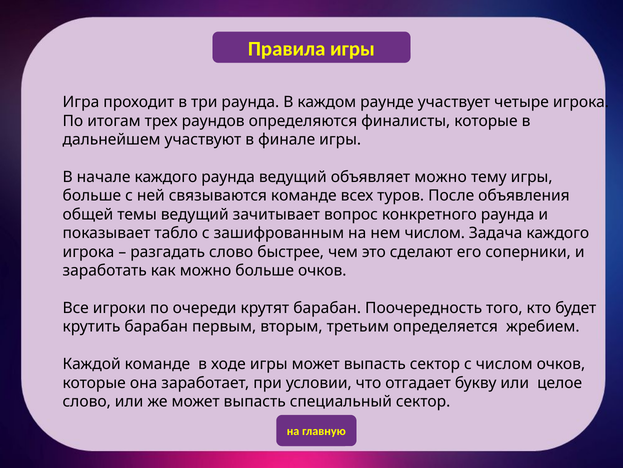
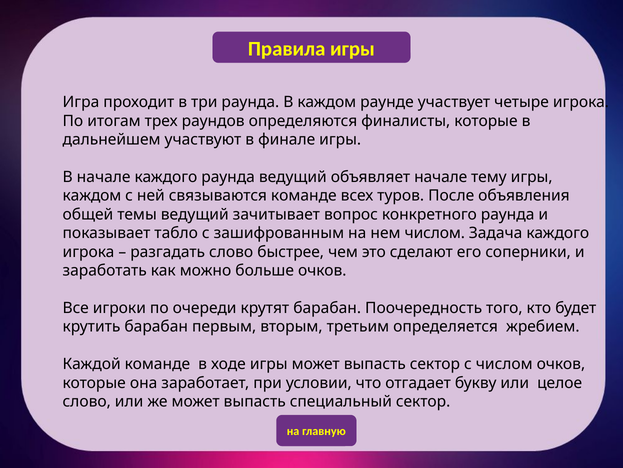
объявляет можно: можно -> начале
больше at (92, 195): больше -> каждом
